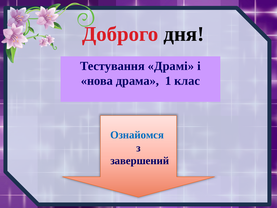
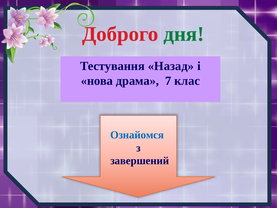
дня colour: black -> green
Драмі: Драмі -> Назад
1: 1 -> 7
